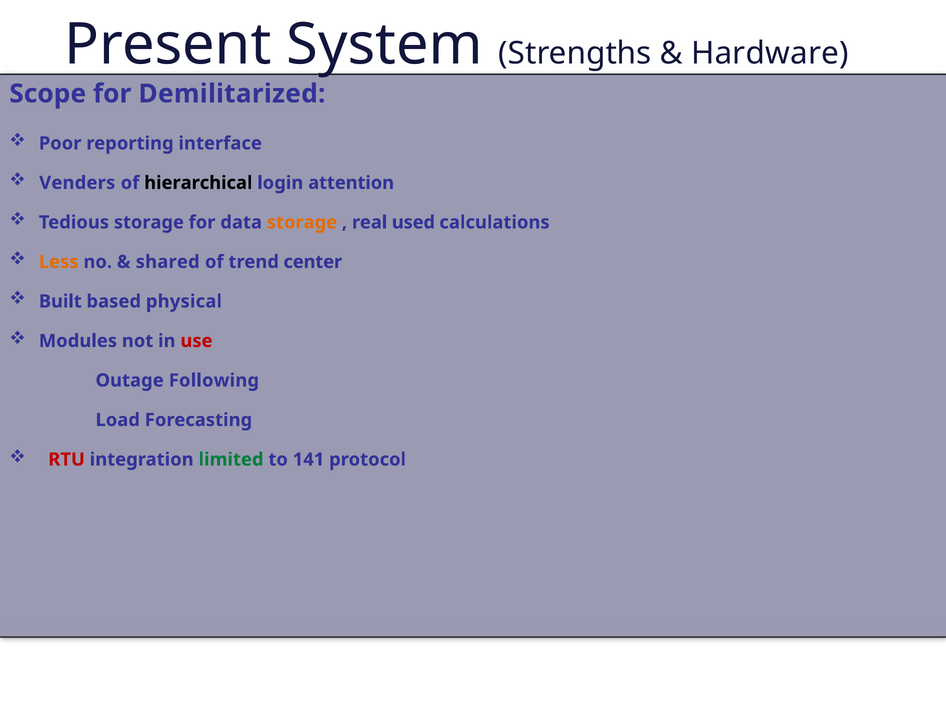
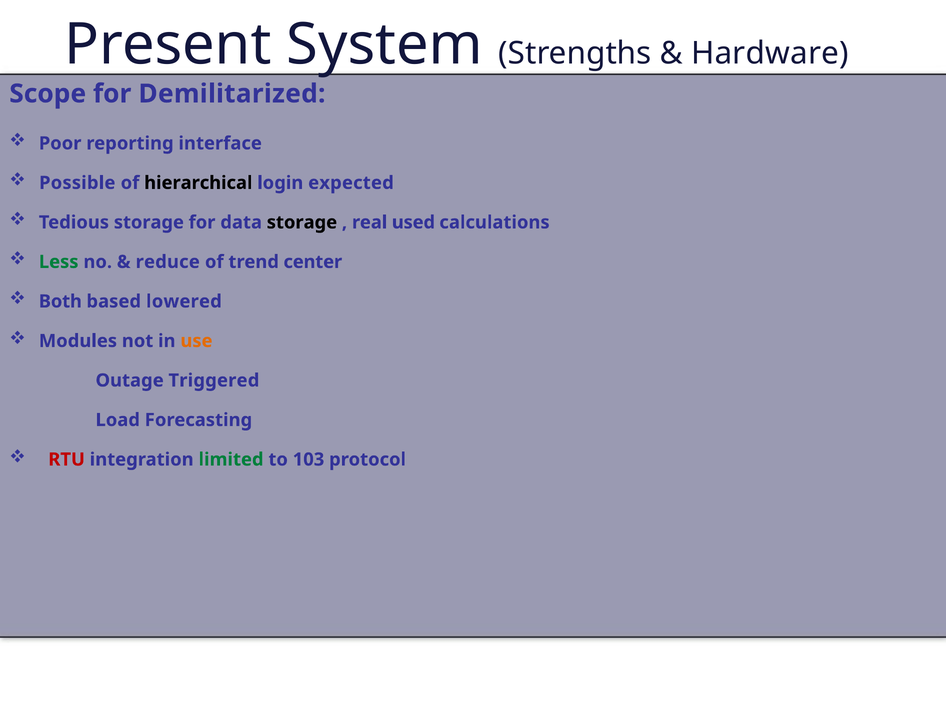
Venders: Venders -> Possible
attention: attention -> expected
storage at (302, 223) colour: orange -> black
Less colour: orange -> green
shared: shared -> reduce
Built: Built -> Both
physical: physical -> lowered
use colour: red -> orange
Following: Following -> Triggered
141: 141 -> 103
